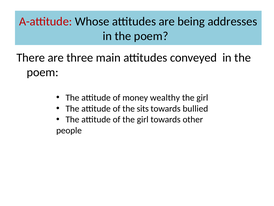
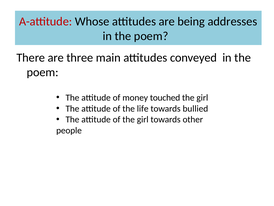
wealthy: wealthy -> touched
sits: sits -> life
